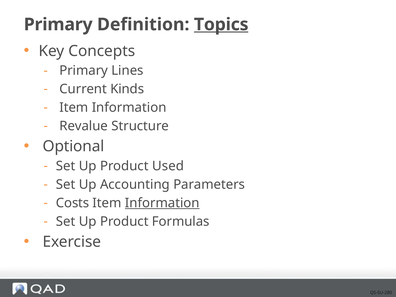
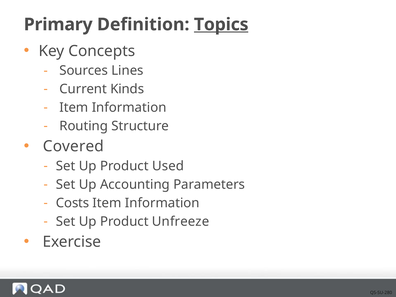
Primary at (84, 71): Primary -> Sources
Revalue: Revalue -> Routing
Optional: Optional -> Covered
Information at (162, 203) underline: present -> none
Formulas: Formulas -> Unfreeze
